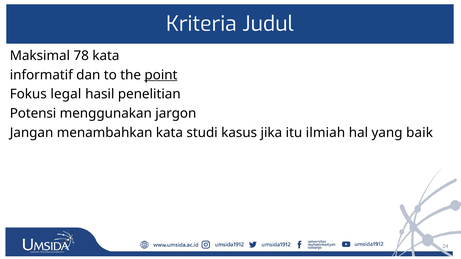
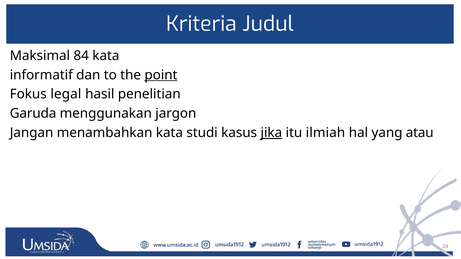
78: 78 -> 84
Potensi: Potensi -> Garuda
jika underline: none -> present
baik: baik -> atau
